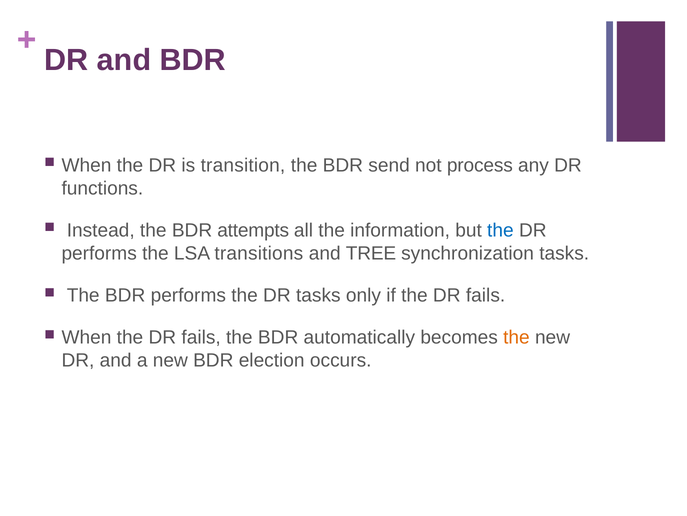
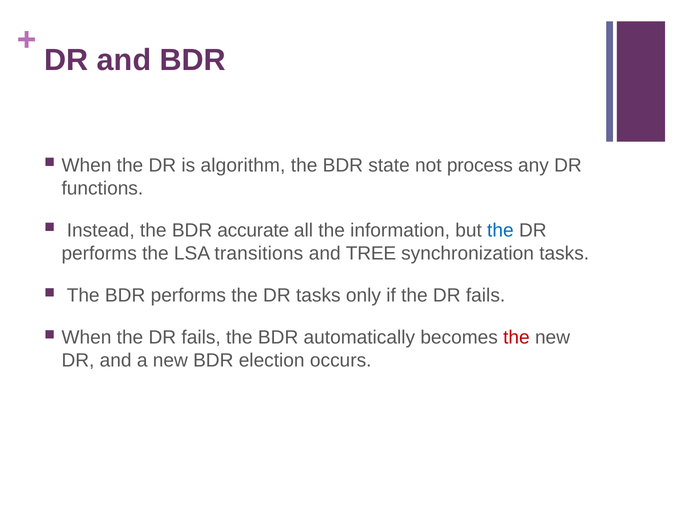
transition: transition -> algorithm
send: send -> state
attempts: attempts -> accurate
the at (516, 337) colour: orange -> red
